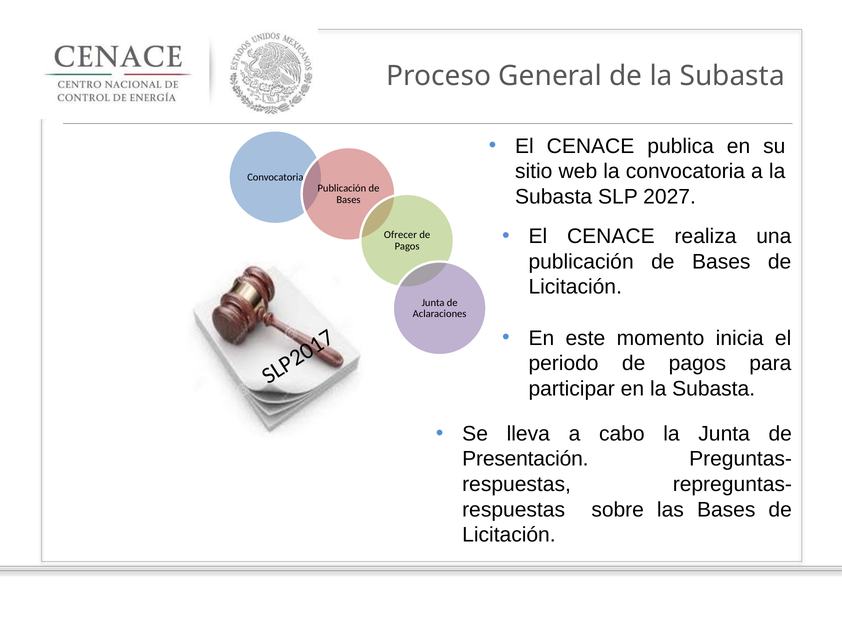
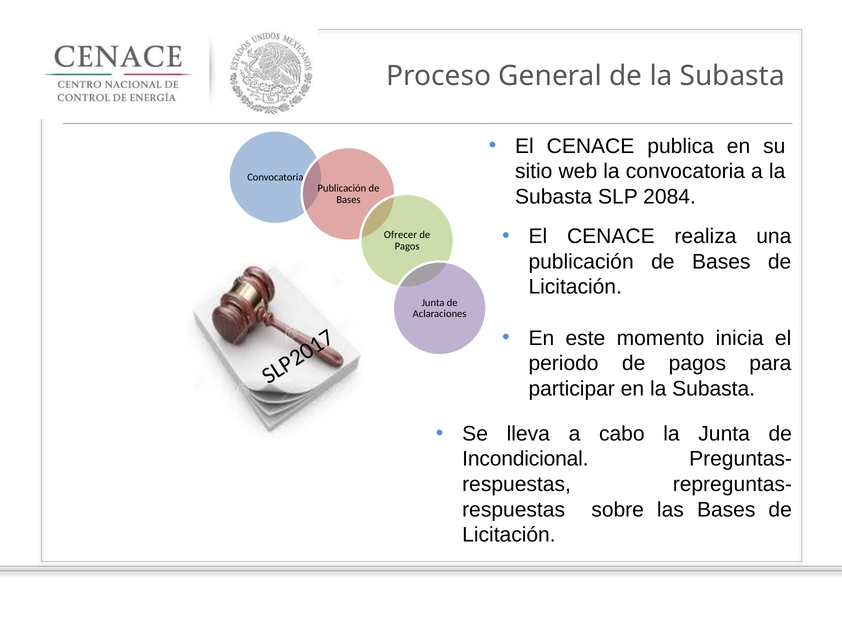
2027: 2027 -> 2084
Presentación: Presentación -> Incondicional
